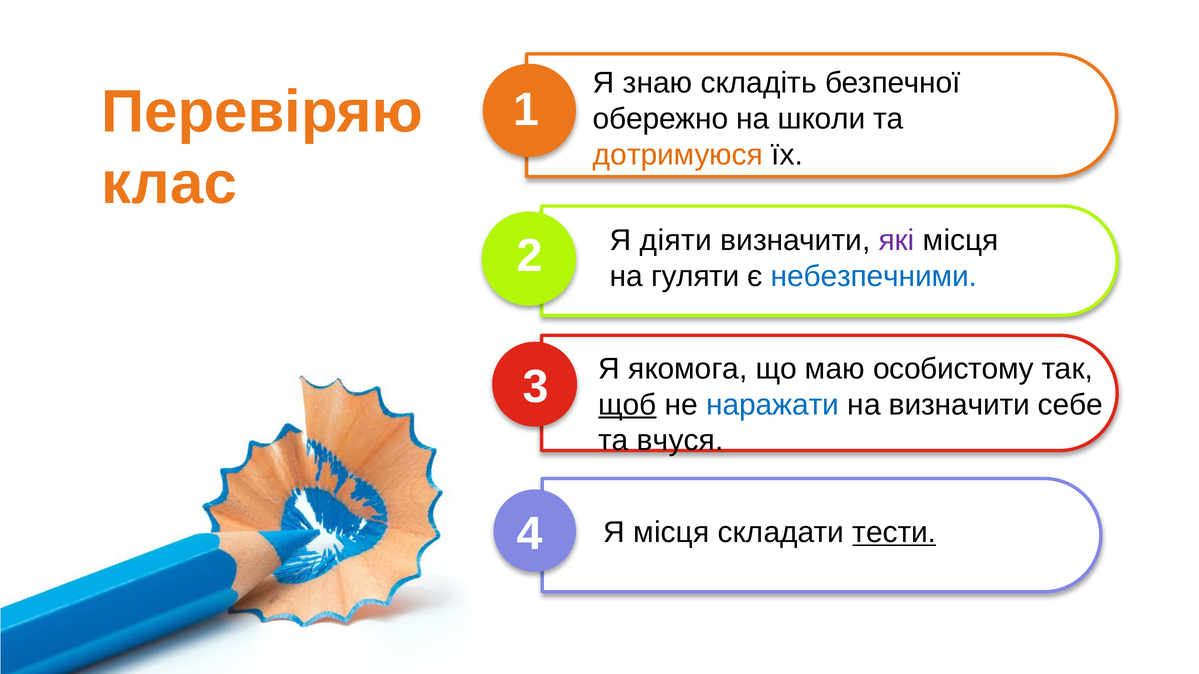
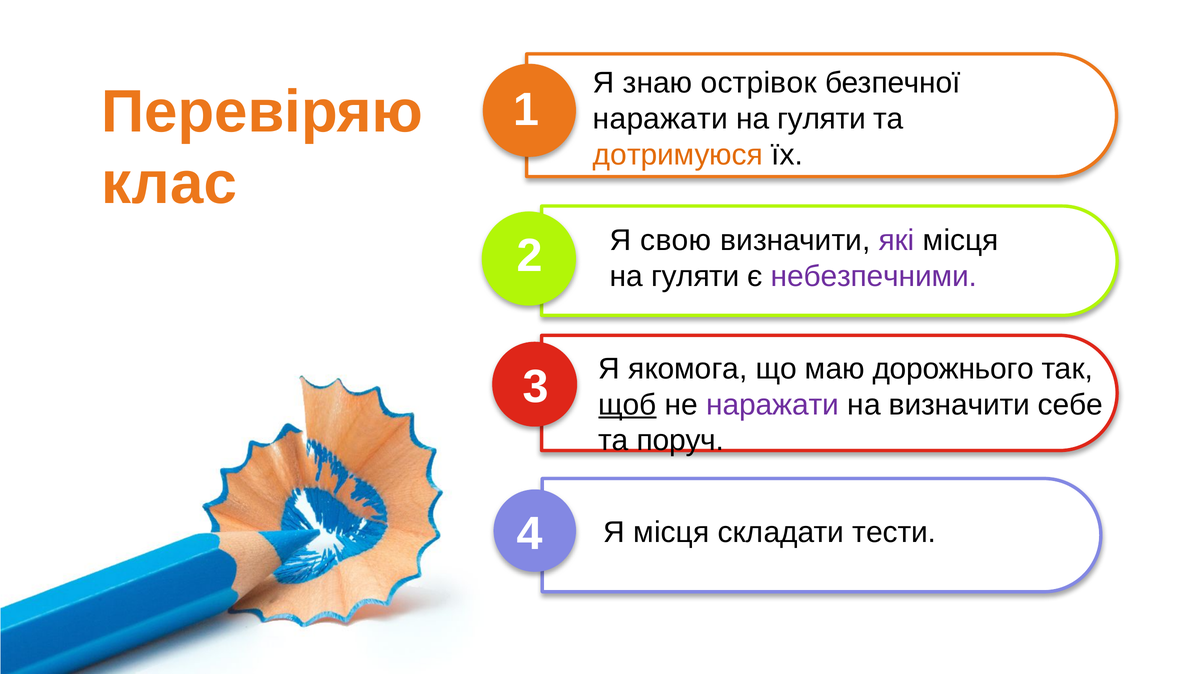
складіть: складіть -> острівок
обережно at (661, 119): обережно -> наражати
школи at (821, 119): школи -> гуляти
діяти: діяти -> свою
небезпечними colour: blue -> purple
особистому: особистому -> дорожнього
наражати at (773, 405) colour: blue -> purple
вчуся: вчуся -> поруч
тести underline: present -> none
